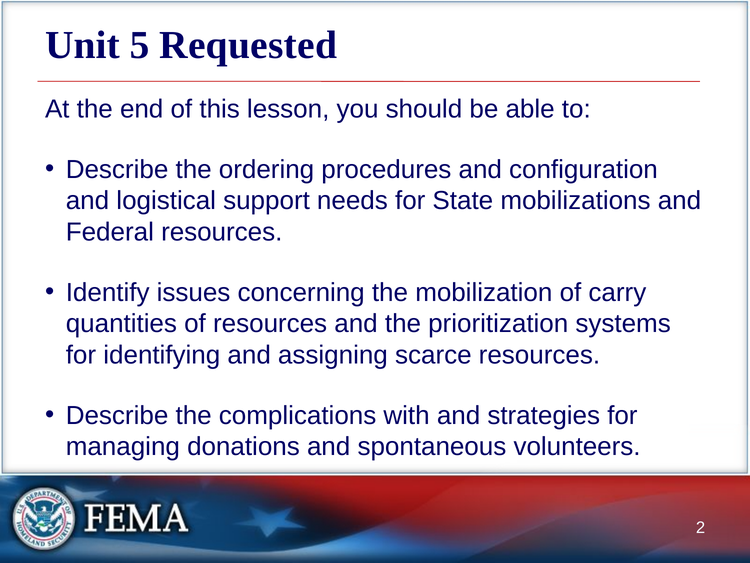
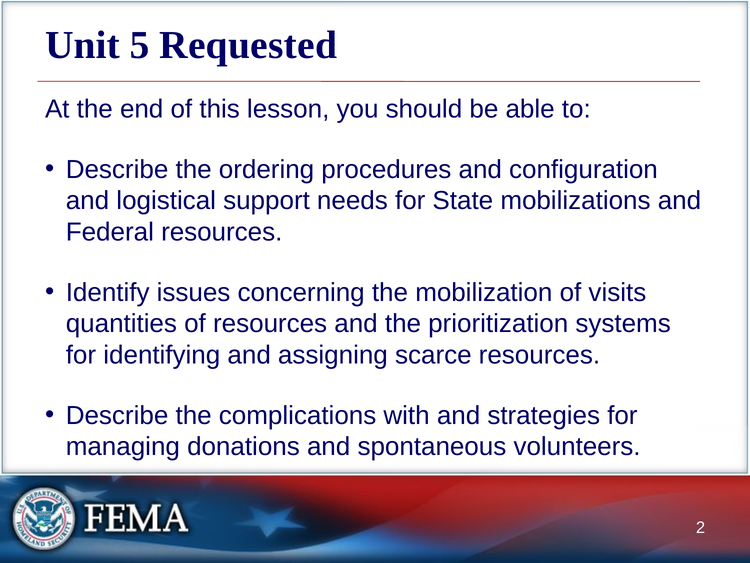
carry: carry -> visits
